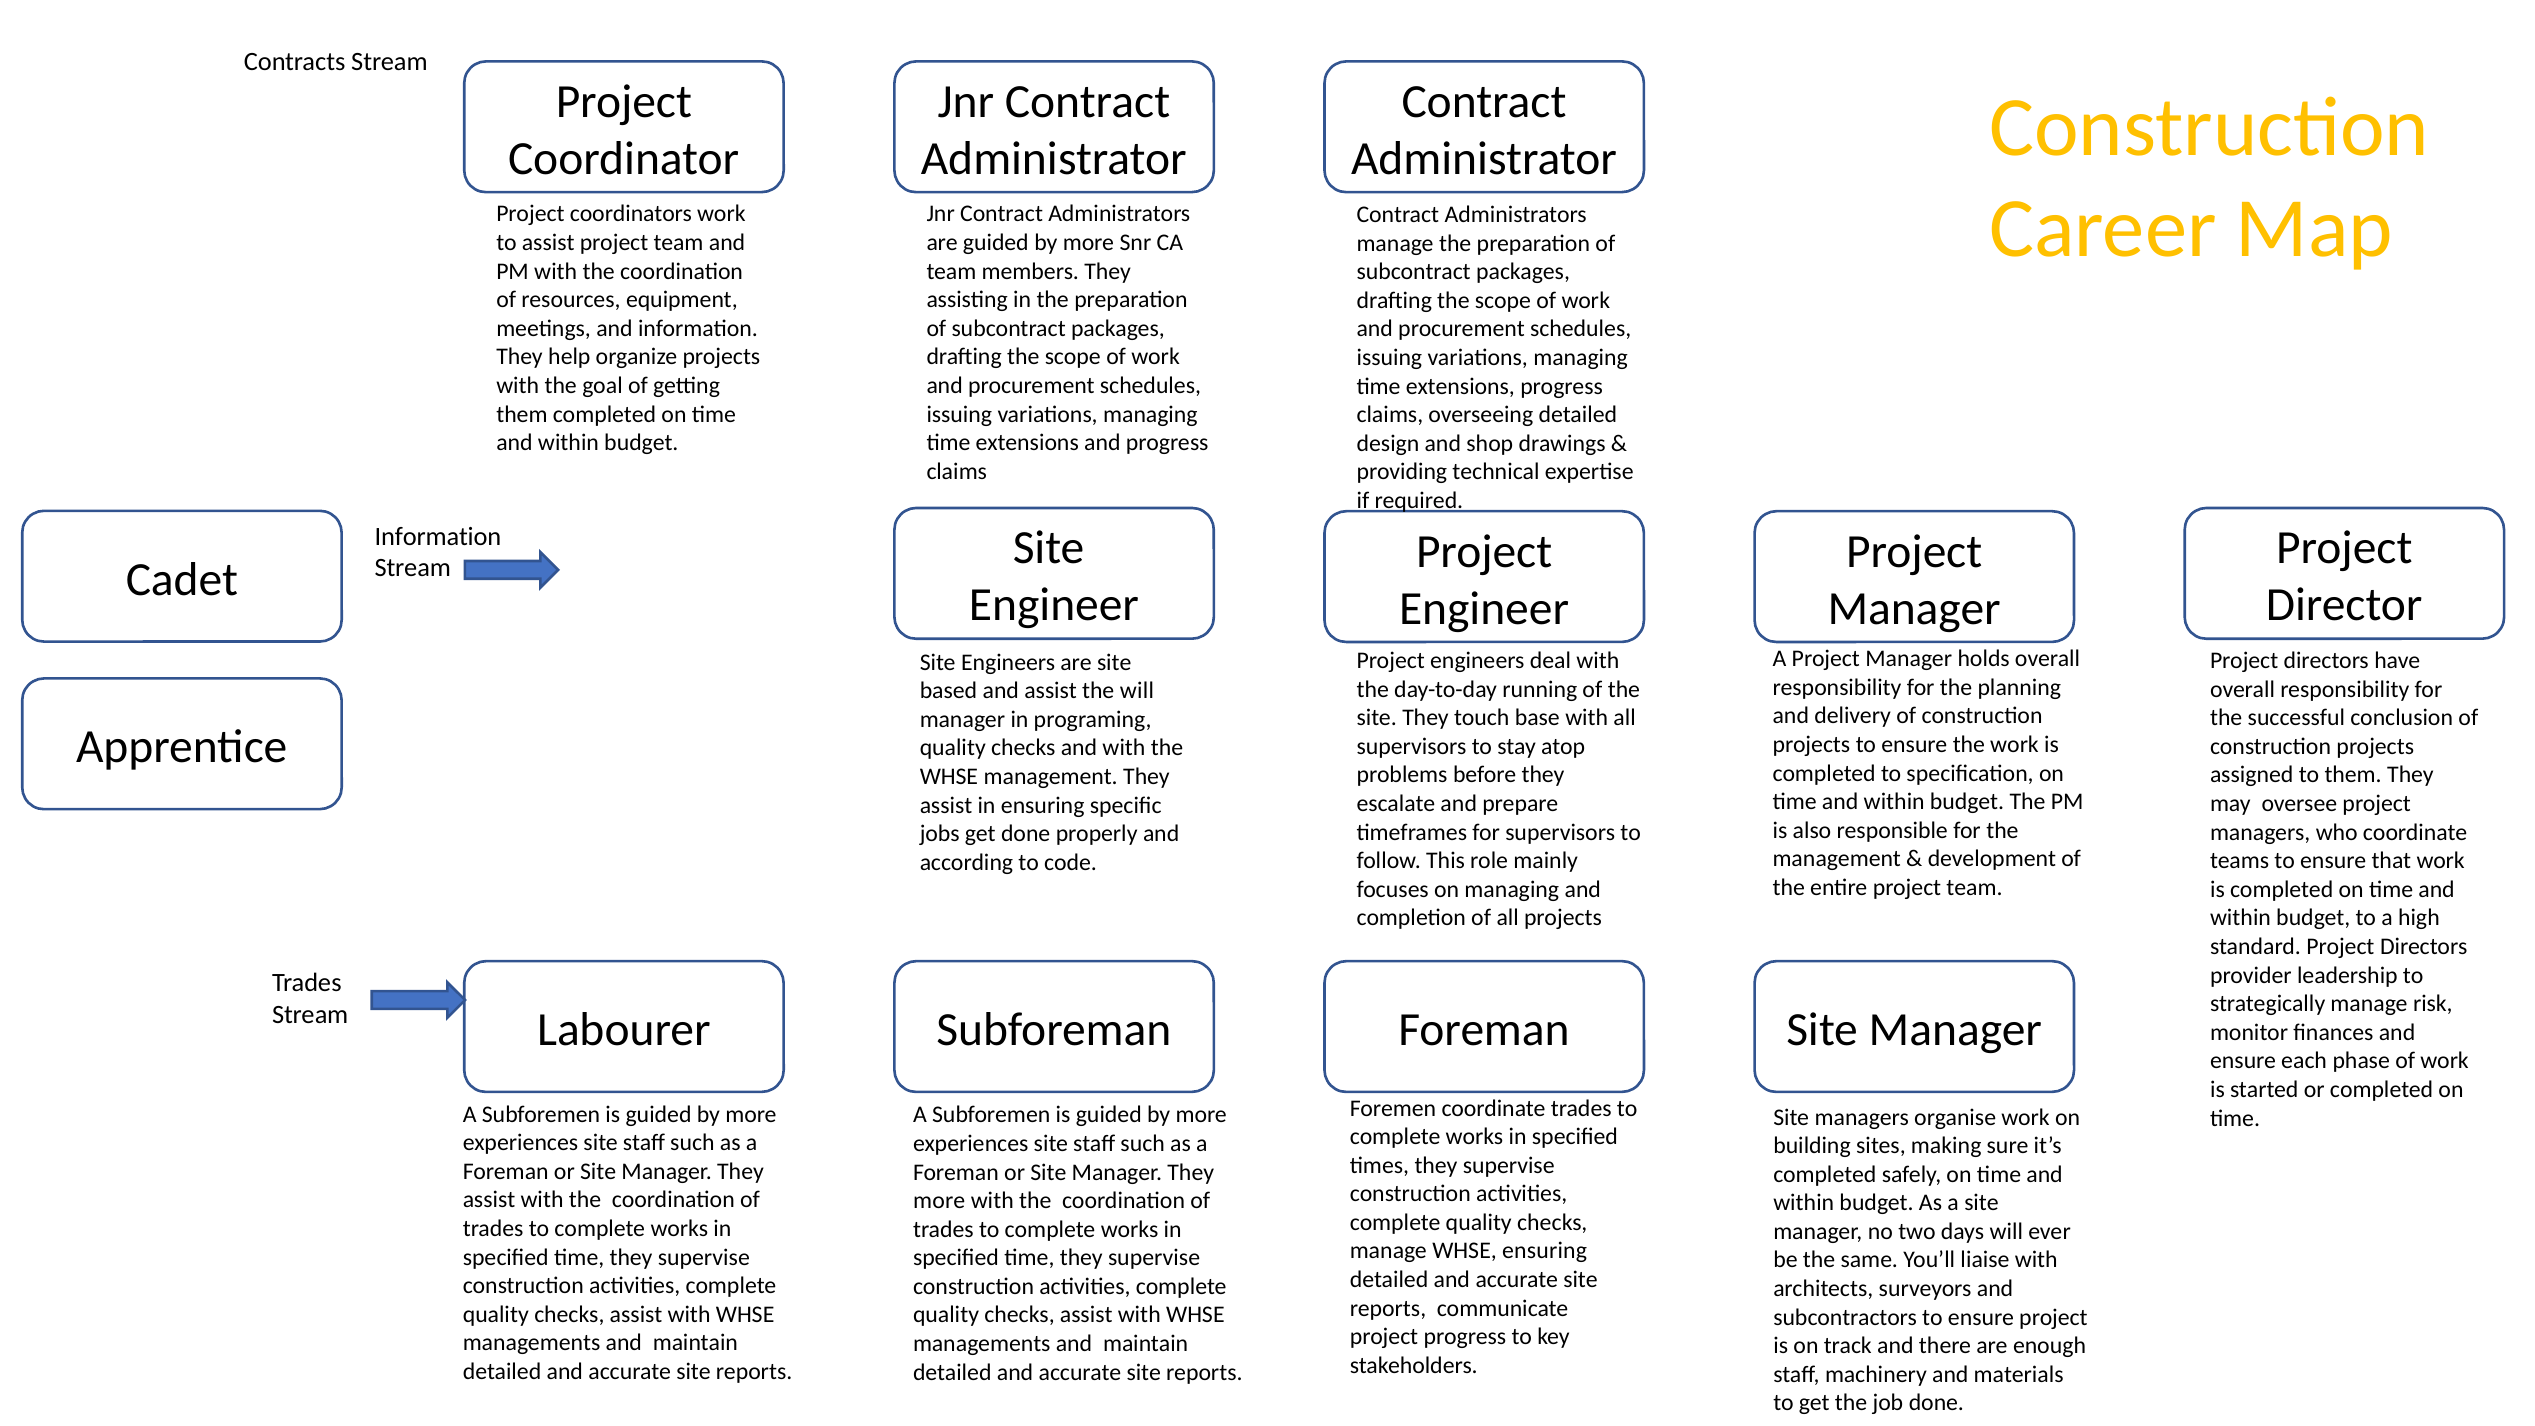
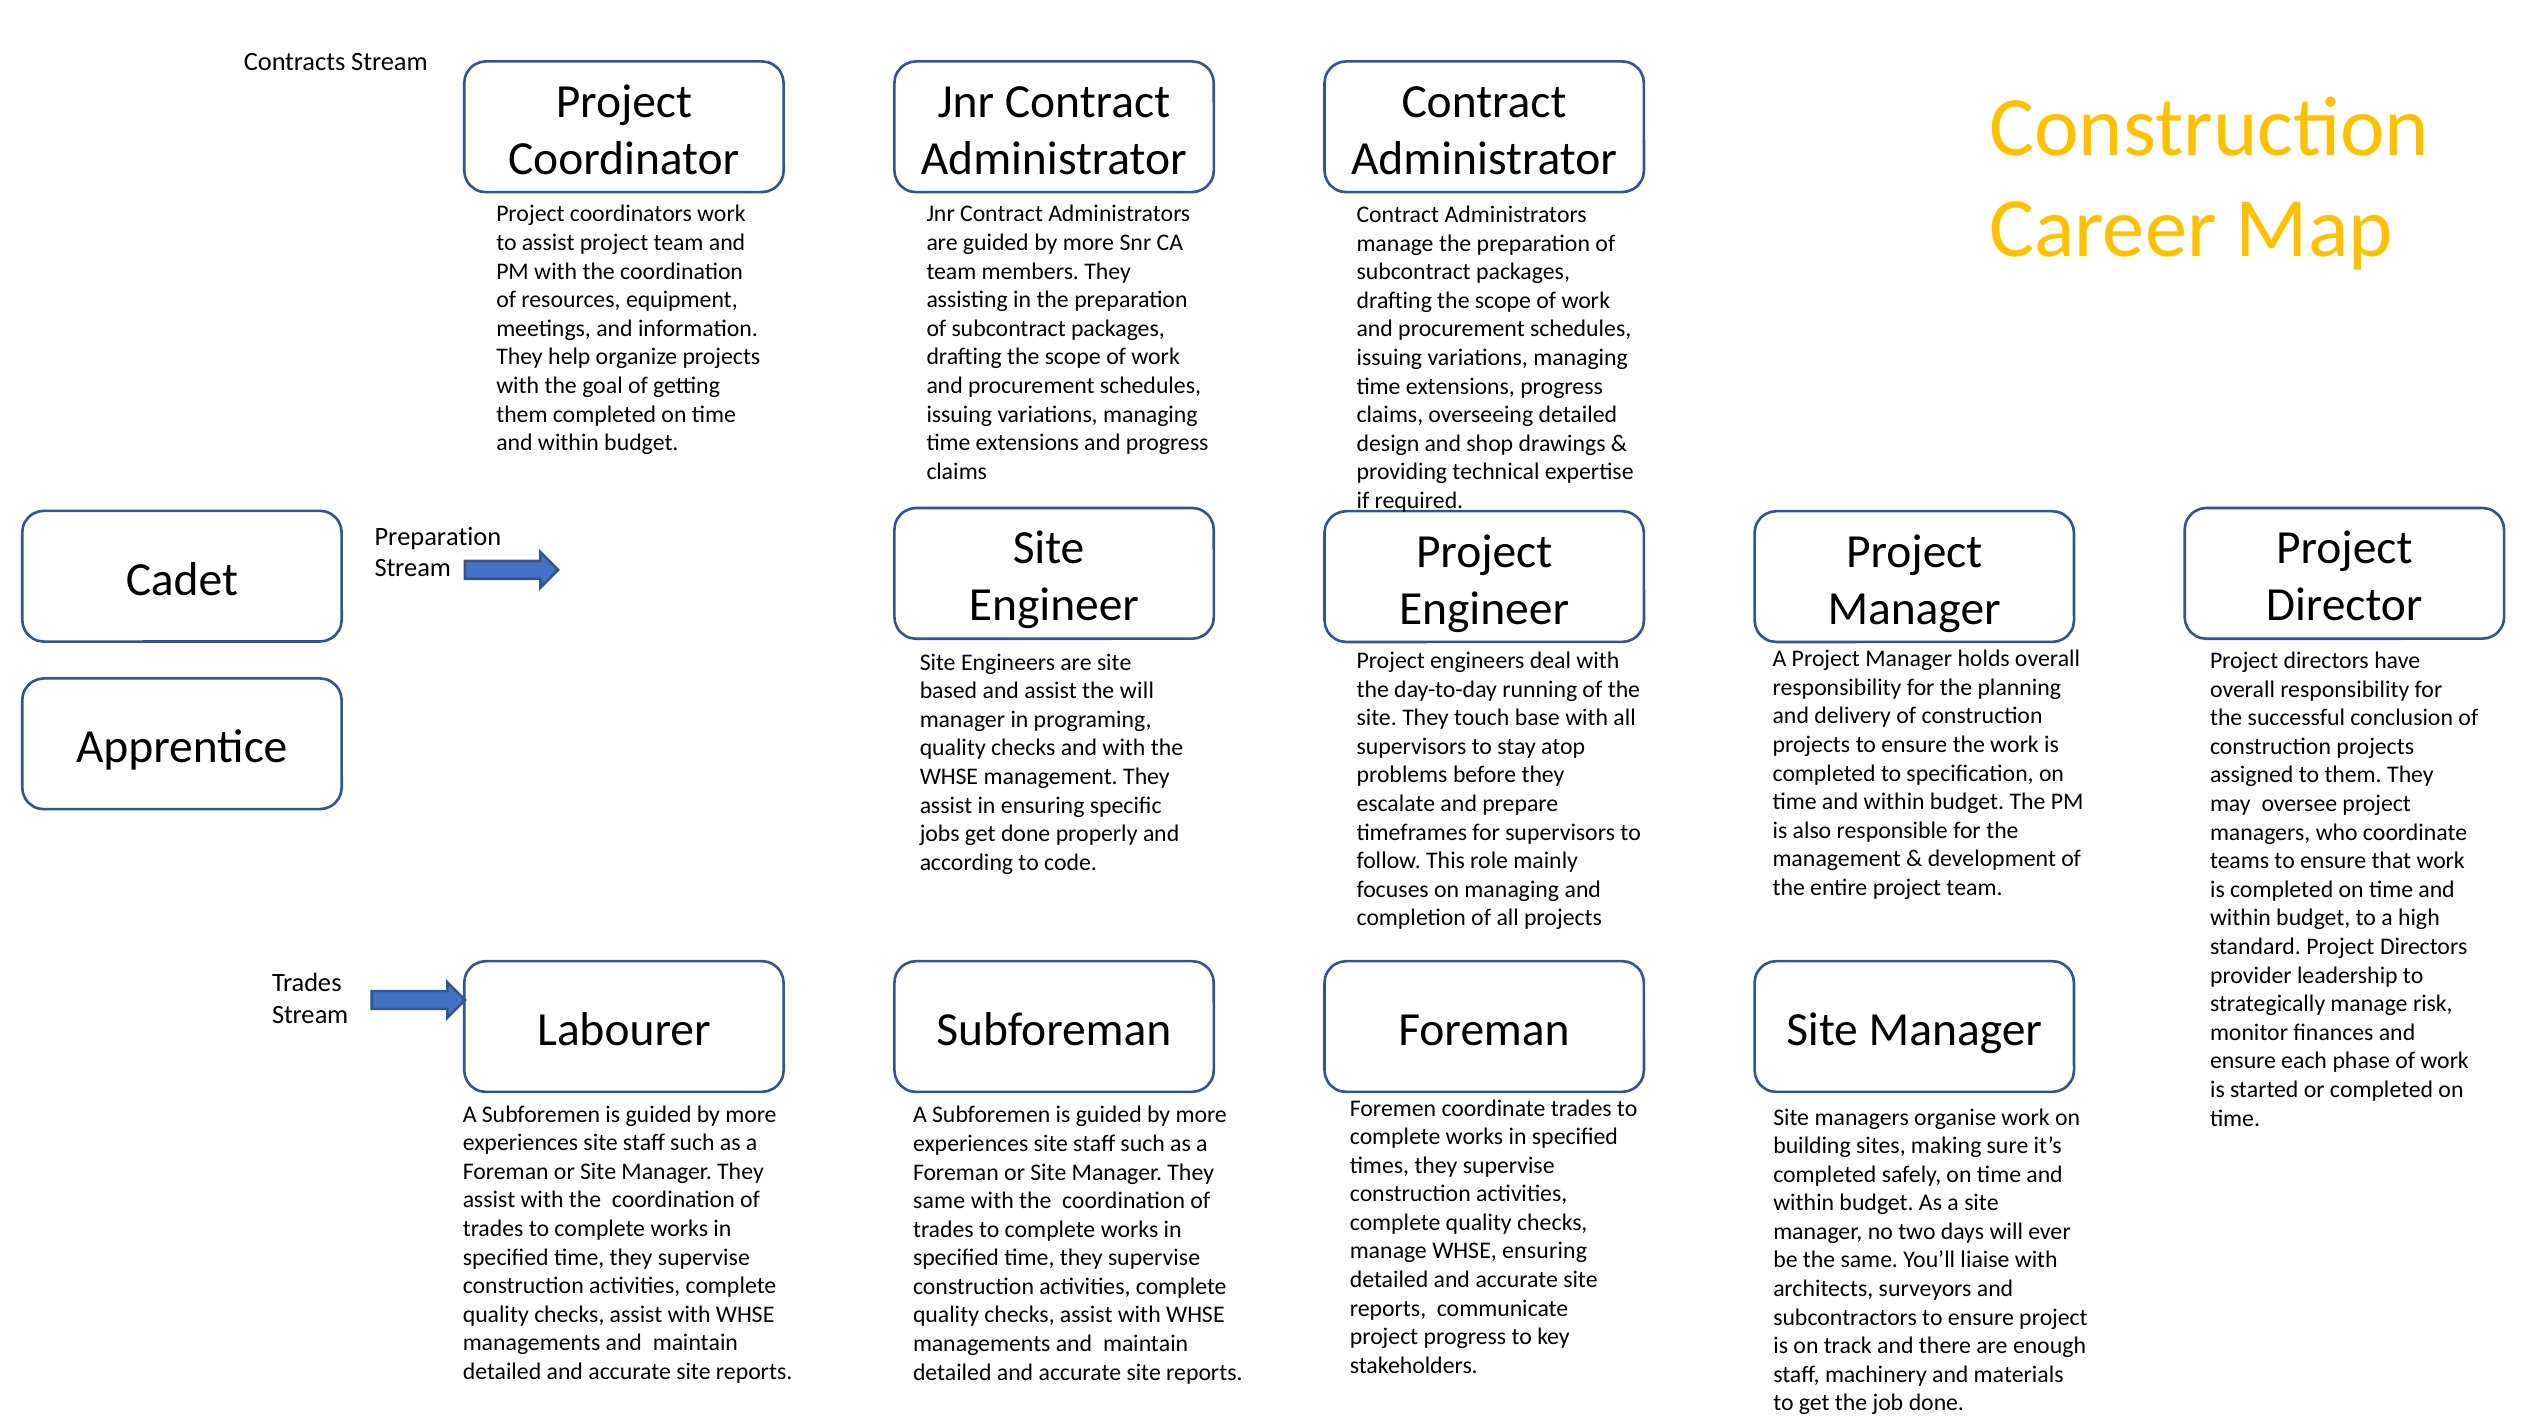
Information at (438, 536): Information -> Preparation
more at (939, 1201): more -> same
